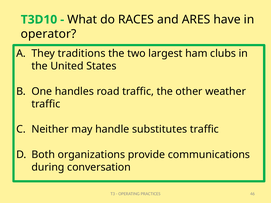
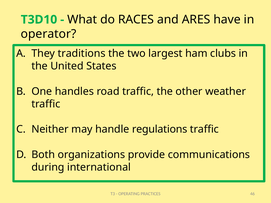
substitutes: substitutes -> regulations
conversation: conversation -> international
